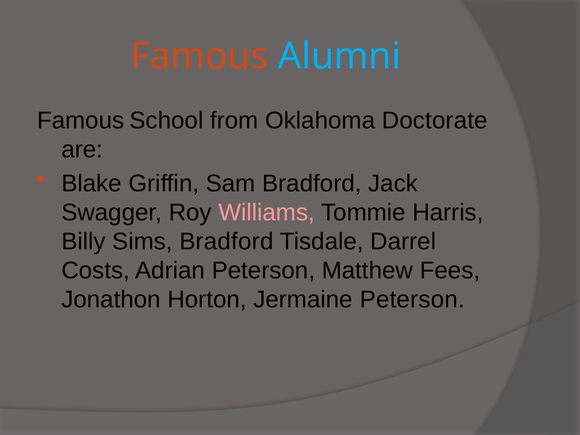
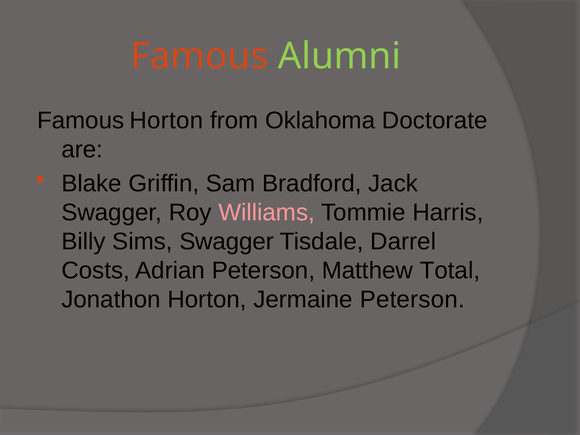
Alumni colour: light blue -> light green
Famous School: School -> Horton
Sims Bradford: Bradford -> Swagger
Fees: Fees -> Total
